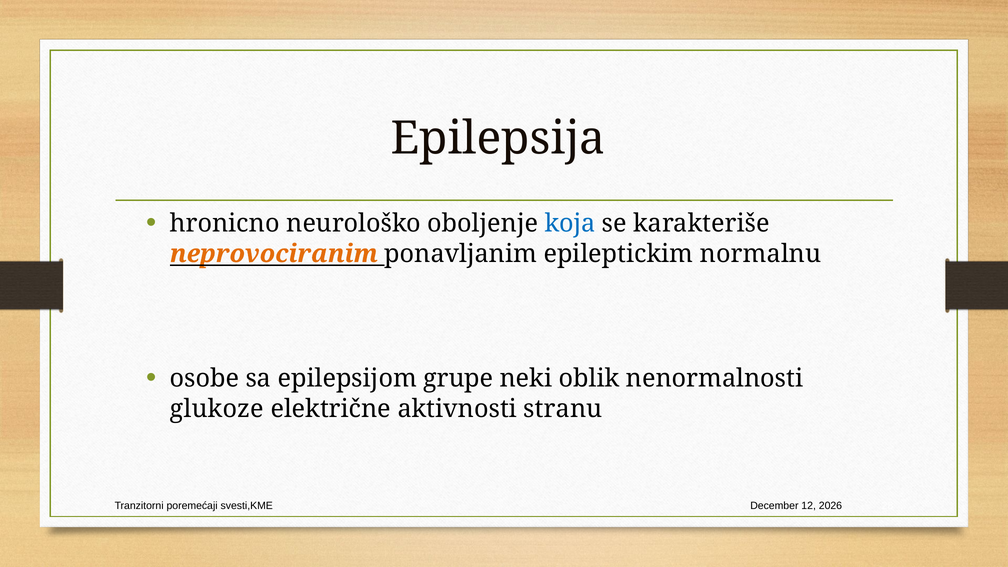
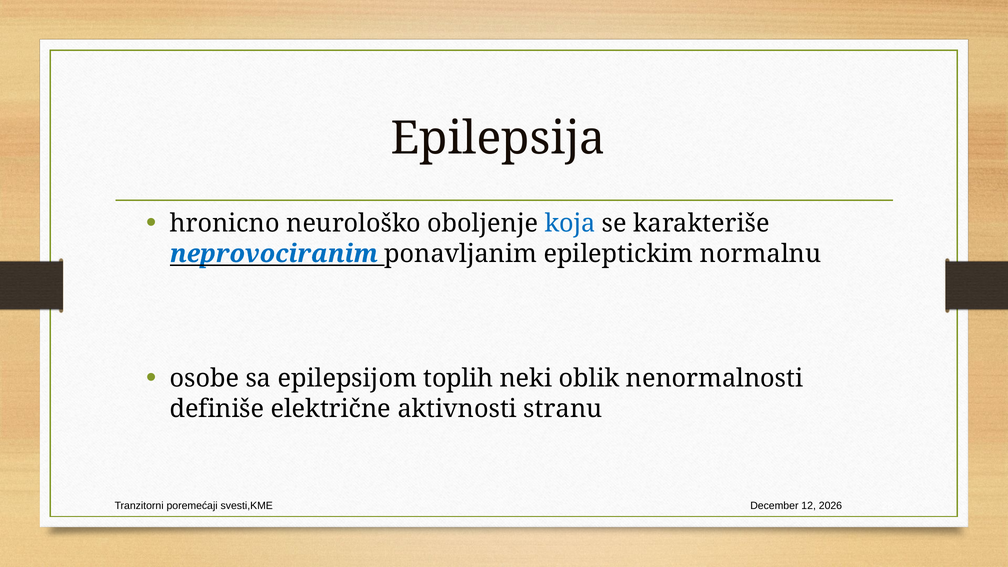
neprovociranim colour: orange -> blue
grupe: grupe -> toplih
glukoze: glukoze -> definiše
